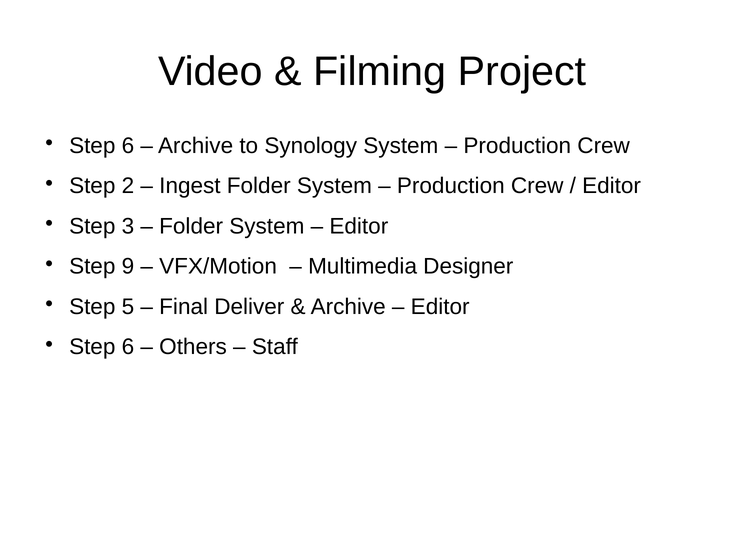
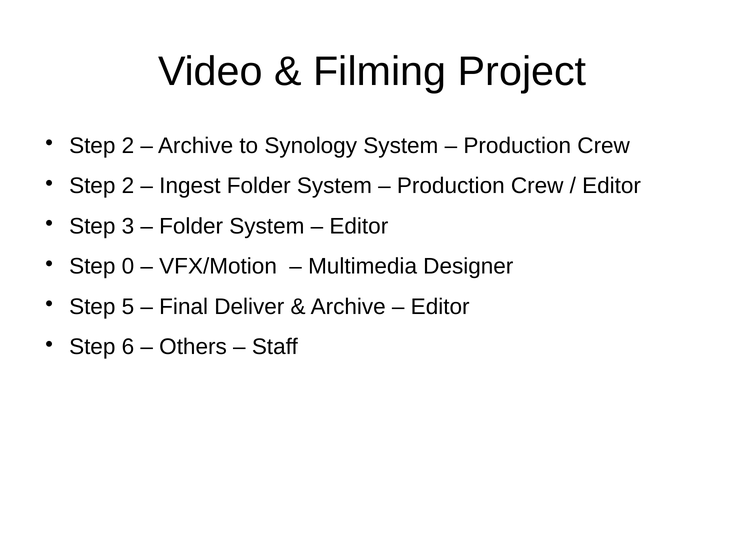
6 at (128, 146): 6 -> 2
9: 9 -> 0
